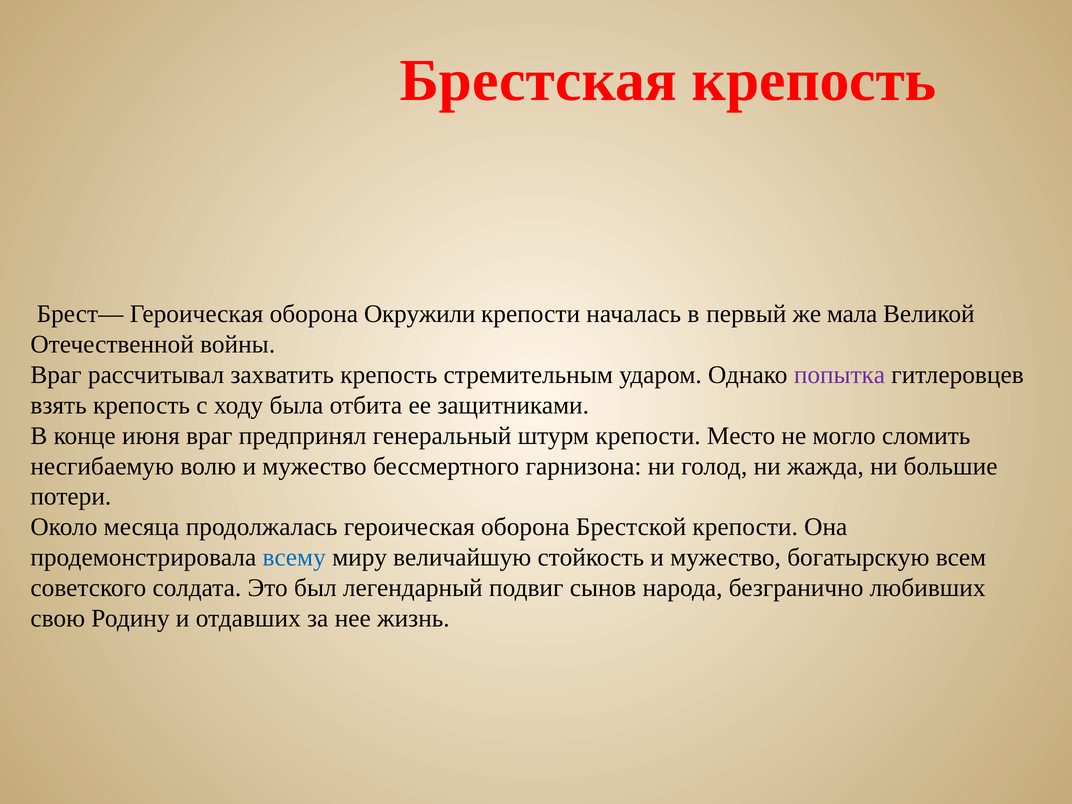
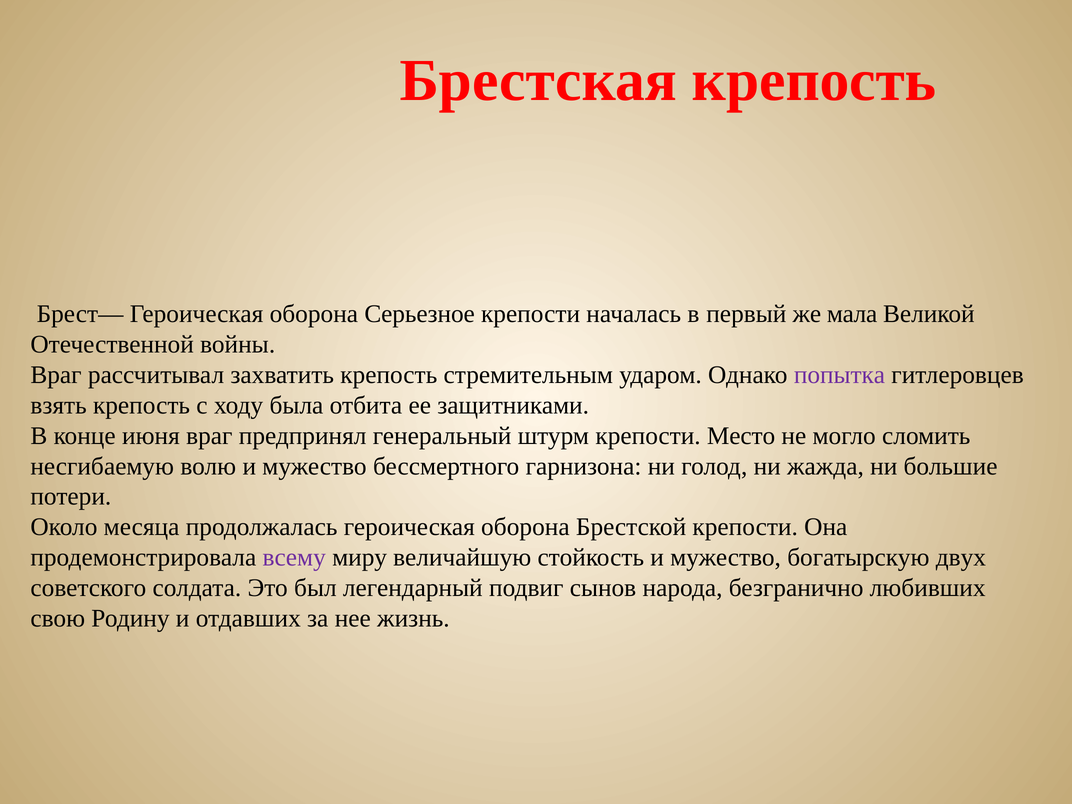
Окружили: Окружили -> Серьезное
всему colour: blue -> purple
всем: всем -> двух
